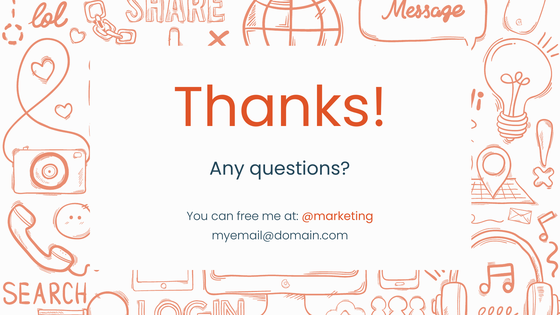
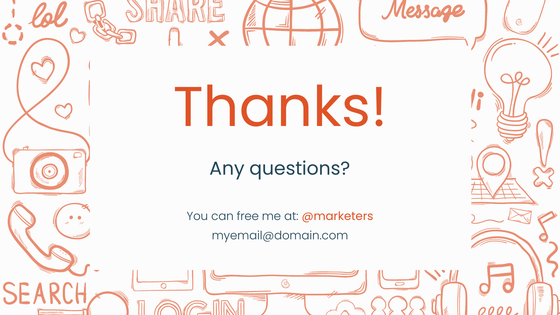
@marketing: @marketing -> @marketers
